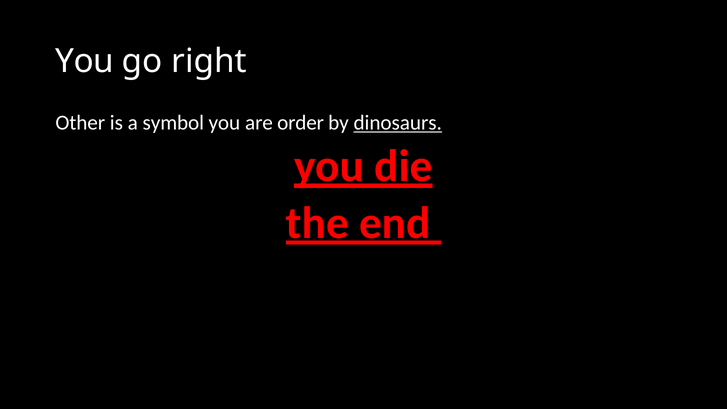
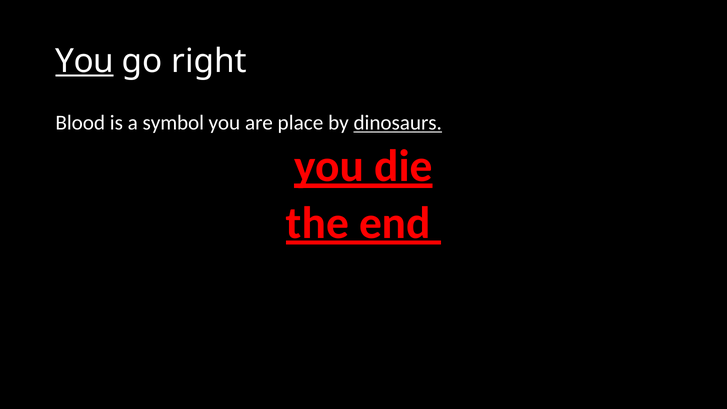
You at (85, 61) underline: none -> present
Other: Other -> Blood
order: order -> place
